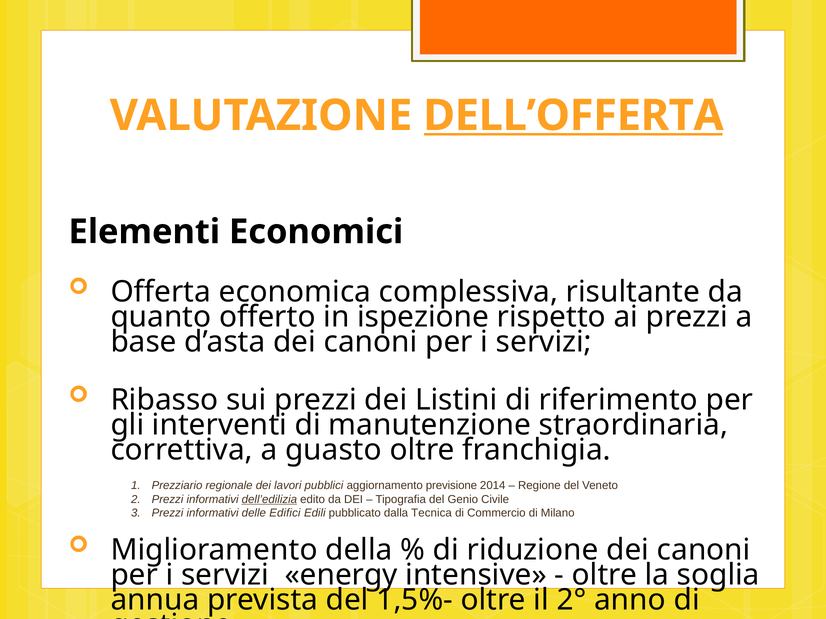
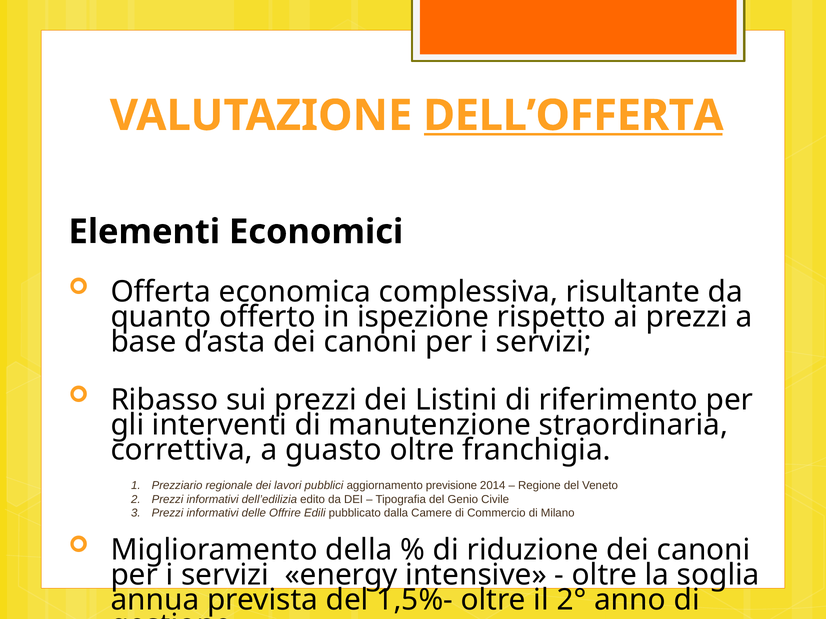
dell’edilizia underline: present -> none
Edifici: Edifici -> Offrire
Tecnica: Tecnica -> Camere
